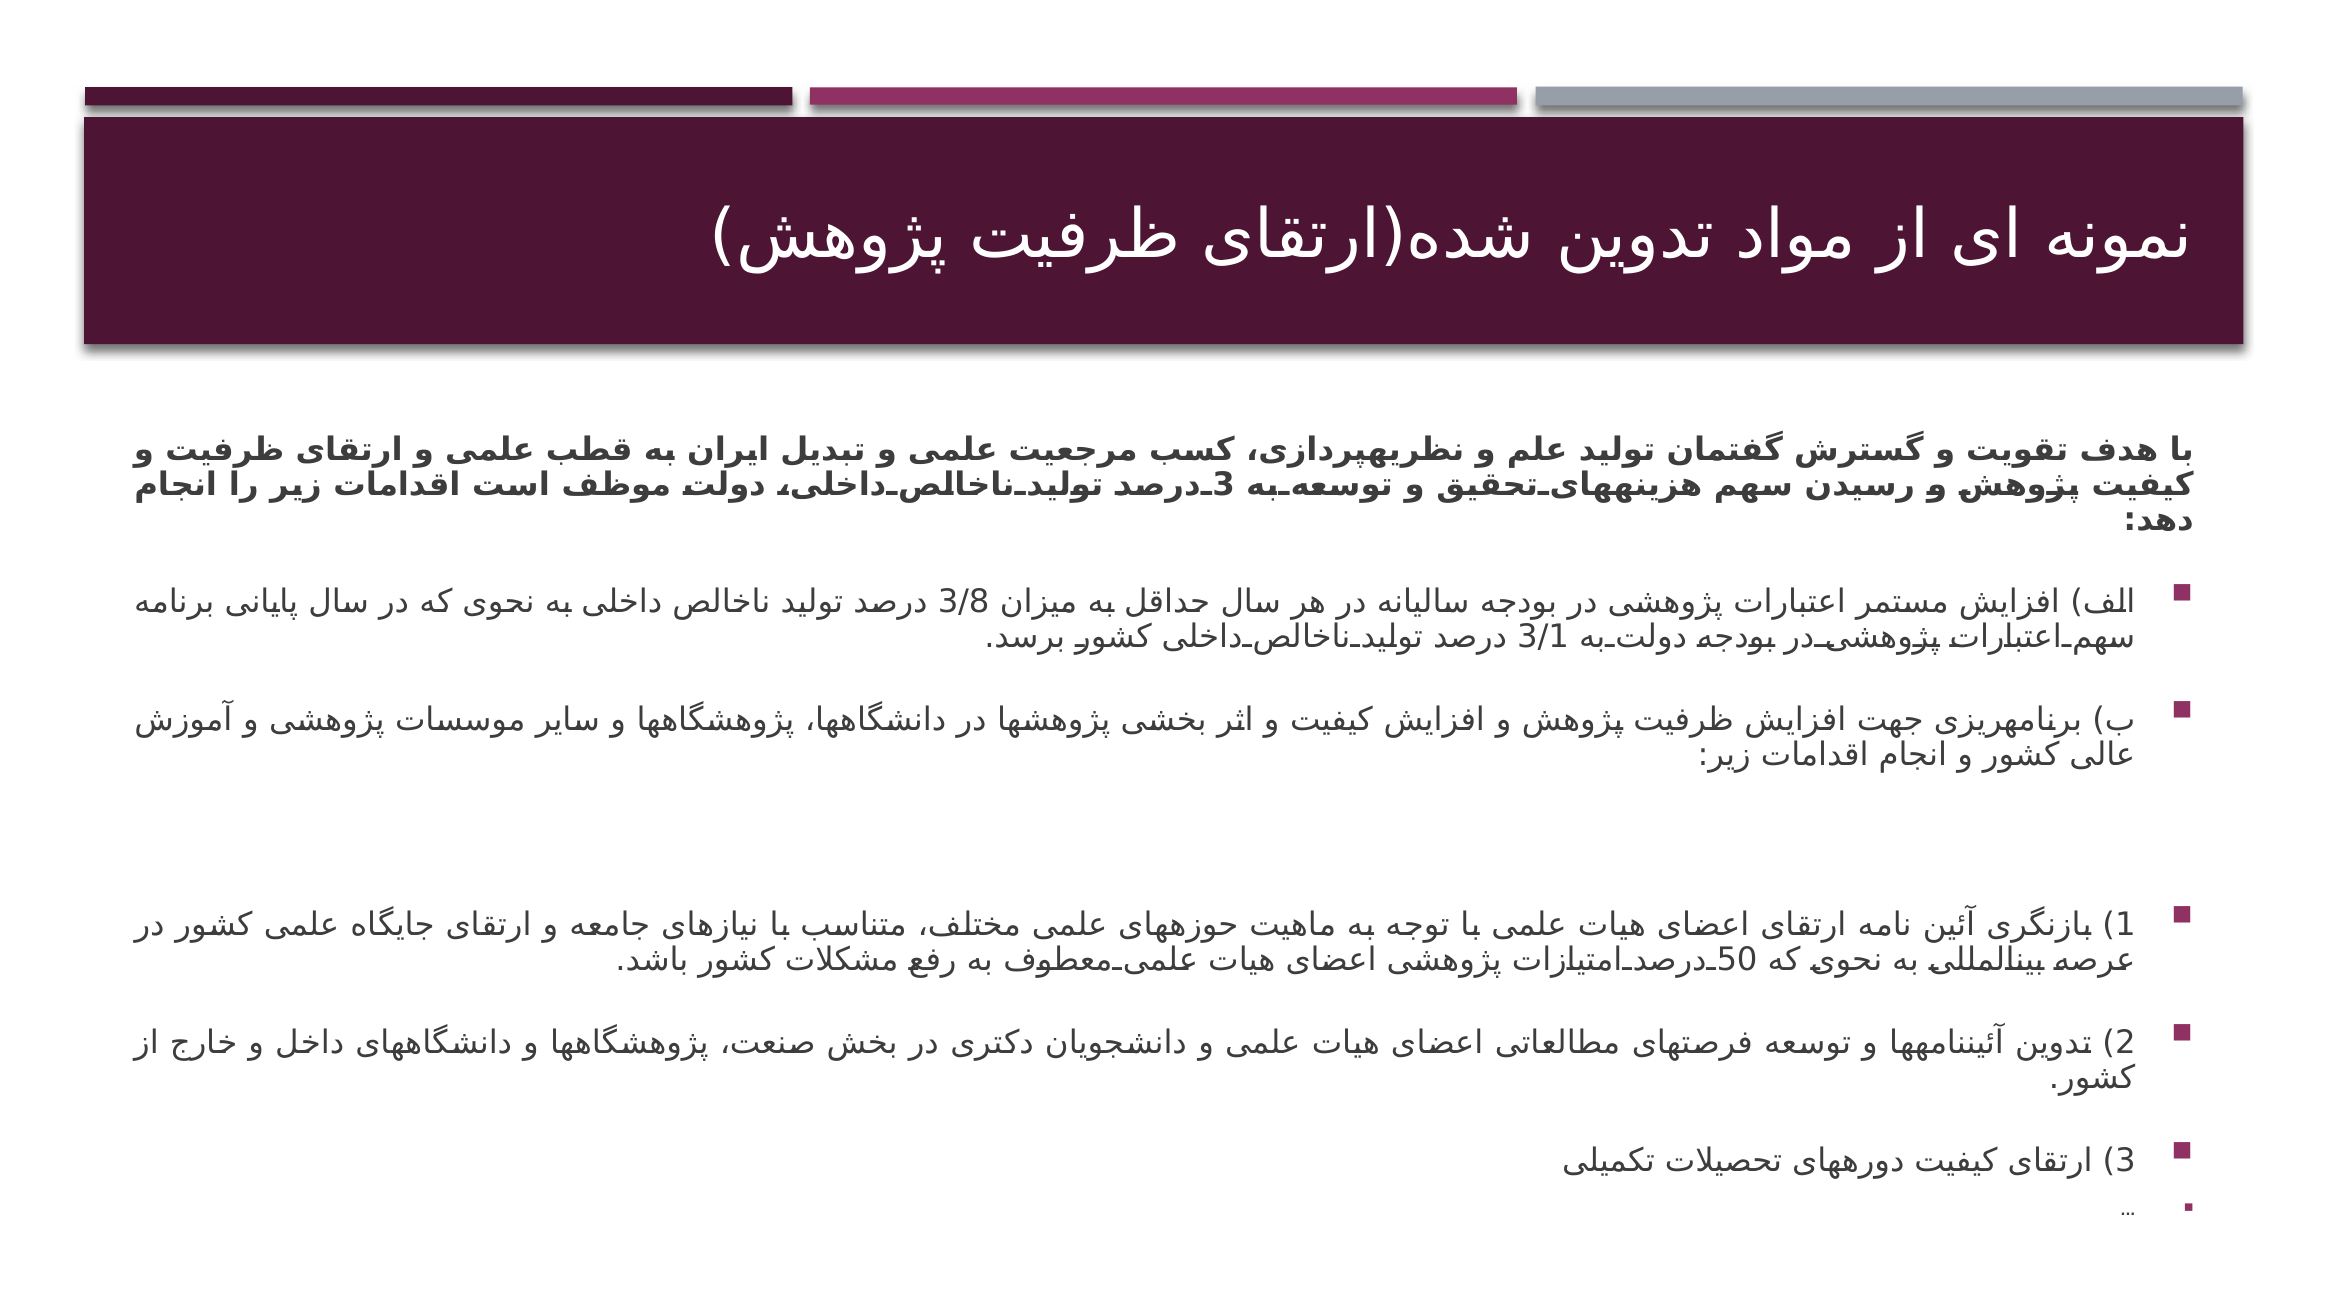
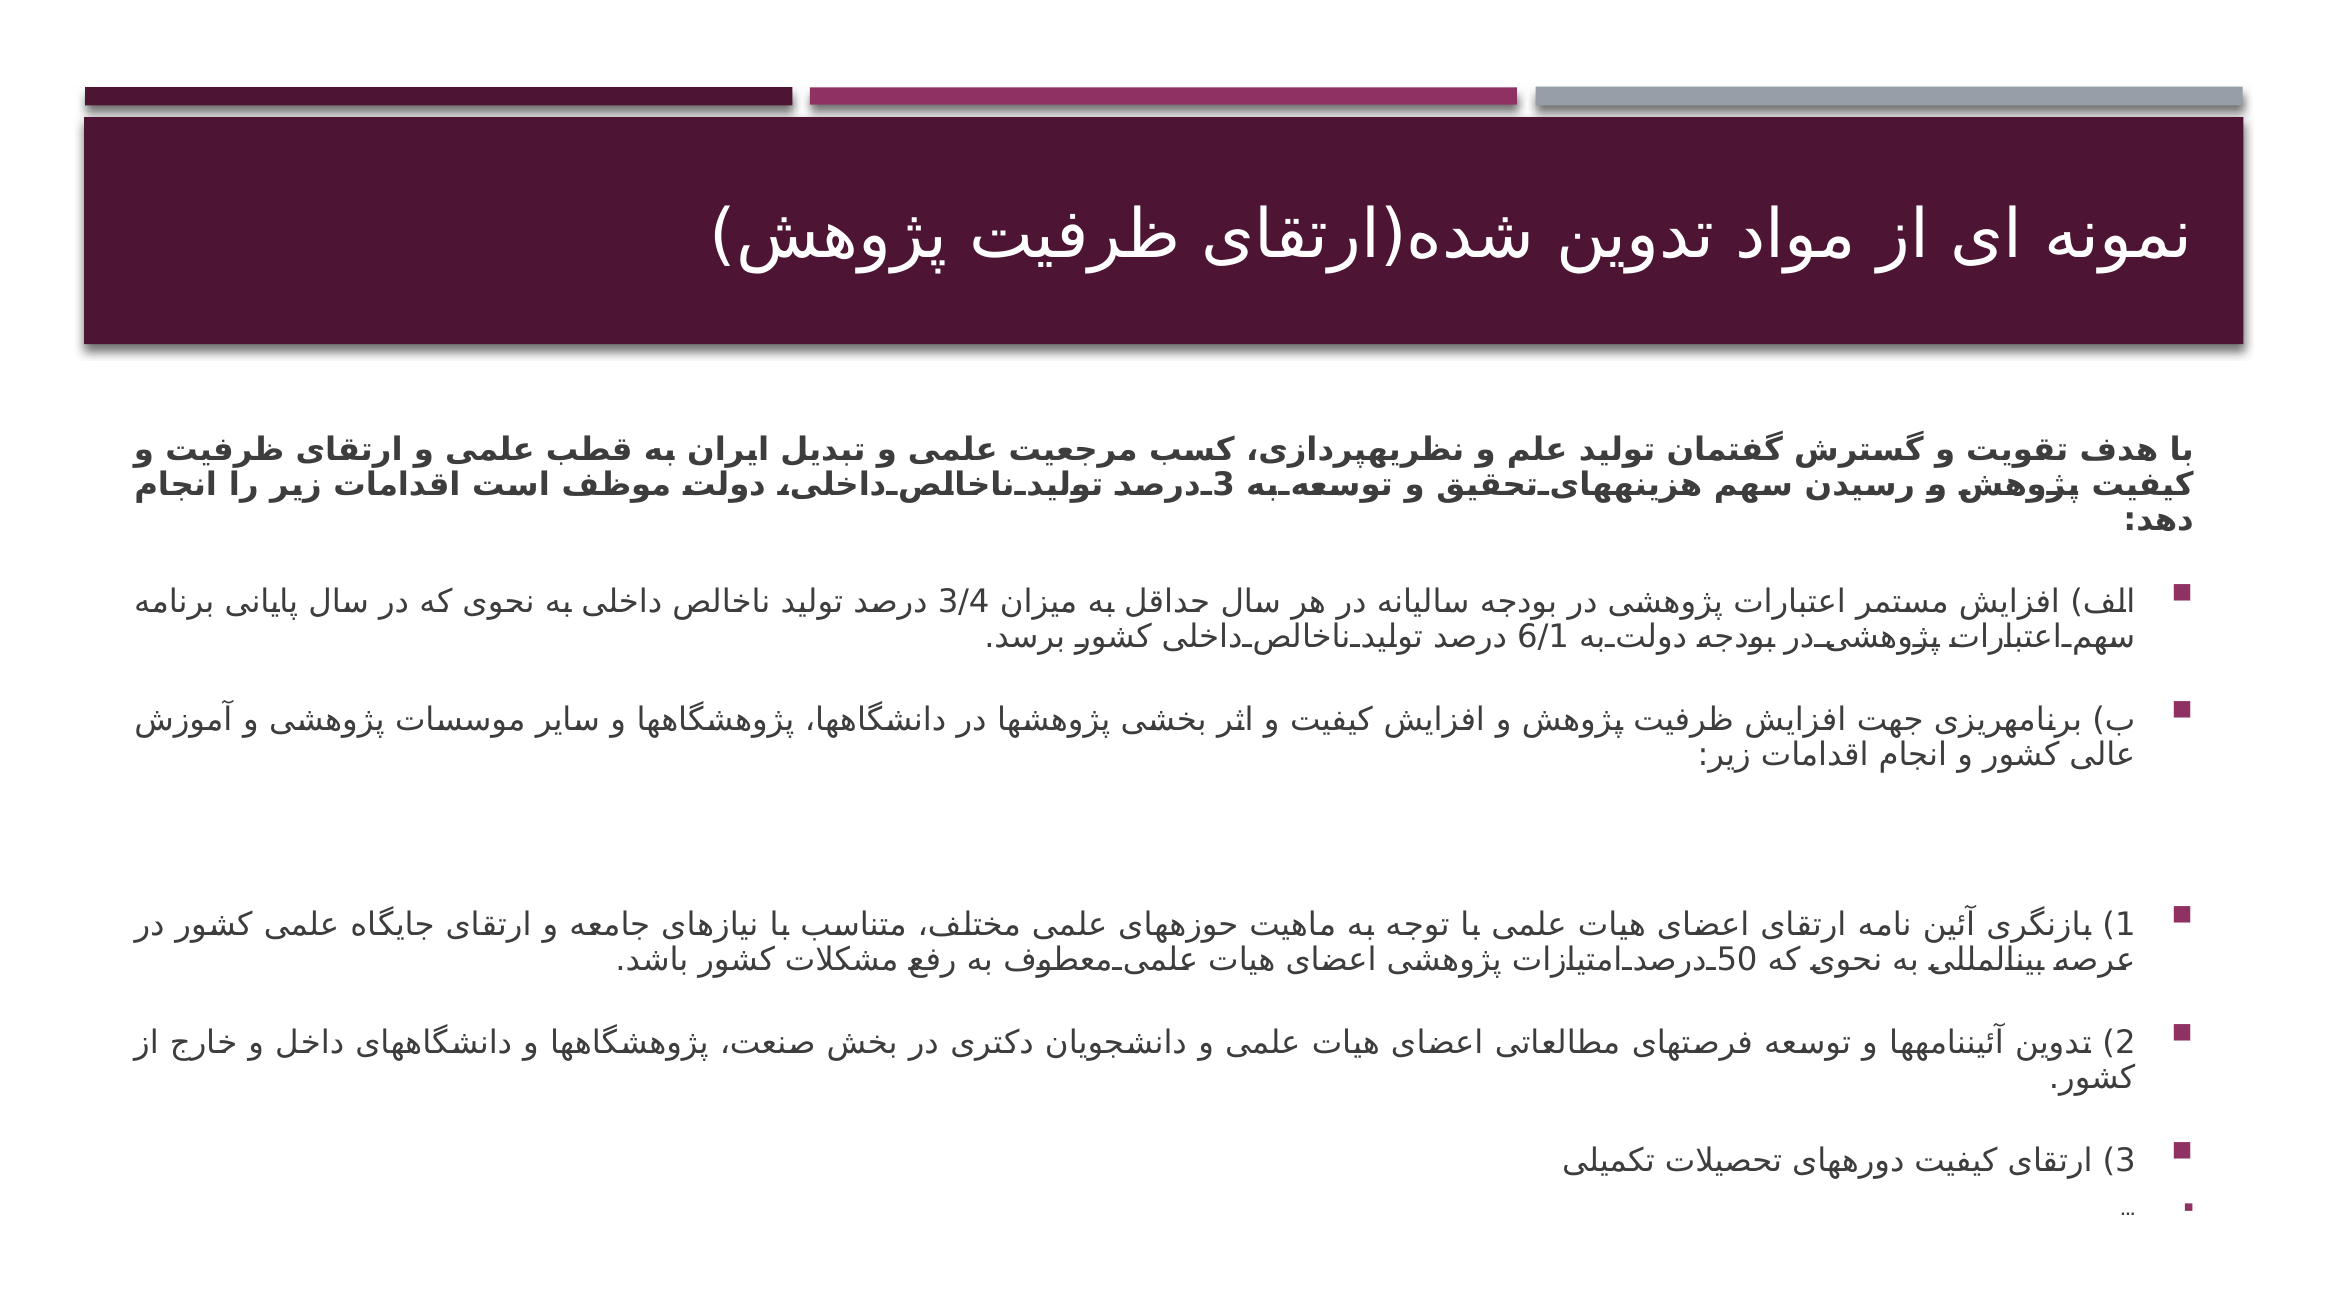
3/8: 3/8 -> 3/4
3/1: 3/1 -> 6/1
